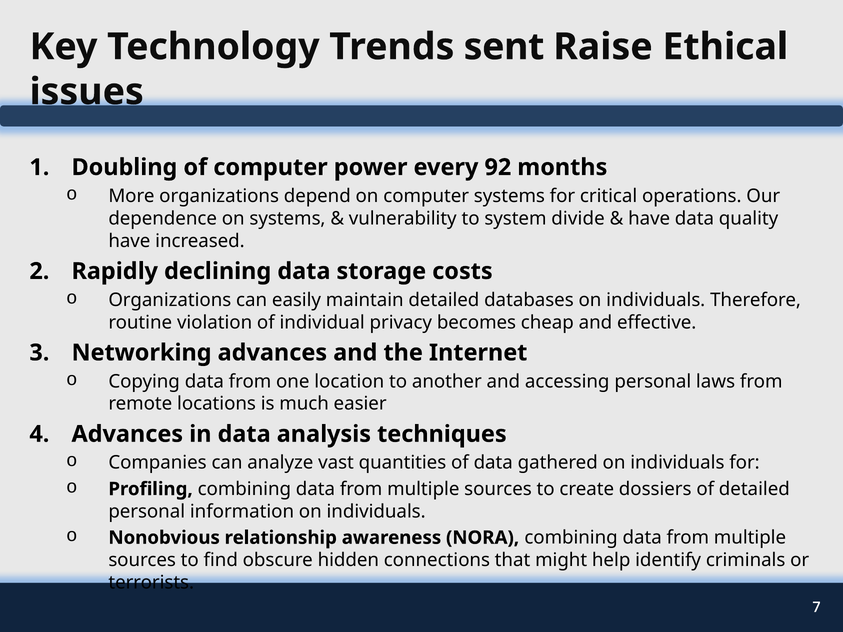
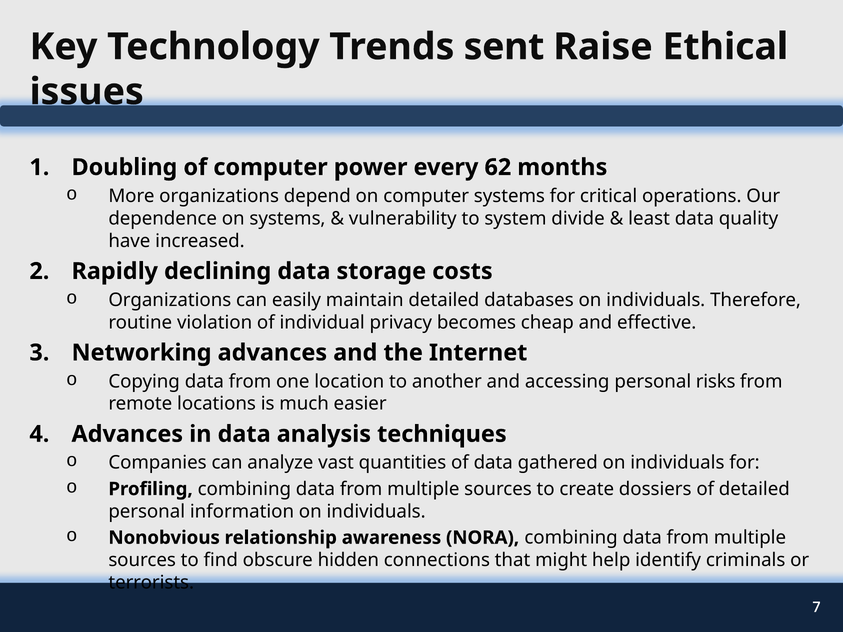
92: 92 -> 62
have at (649, 219): have -> least
laws: laws -> risks
